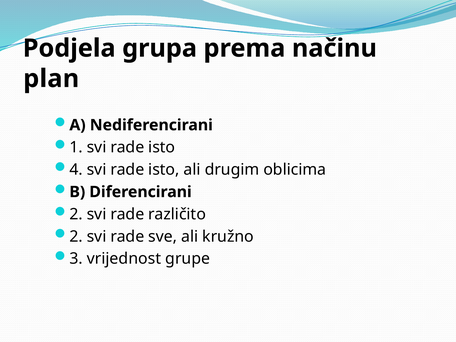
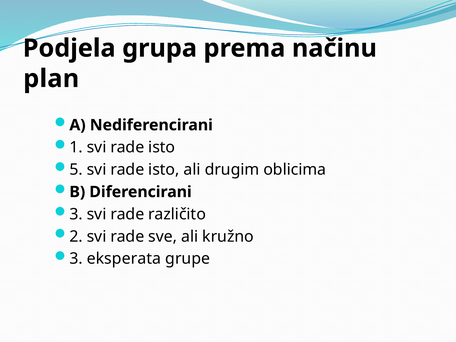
4: 4 -> 5
2 at (76, 214): 2 -> 3
vrijednost: vrijednost -> eksperata
